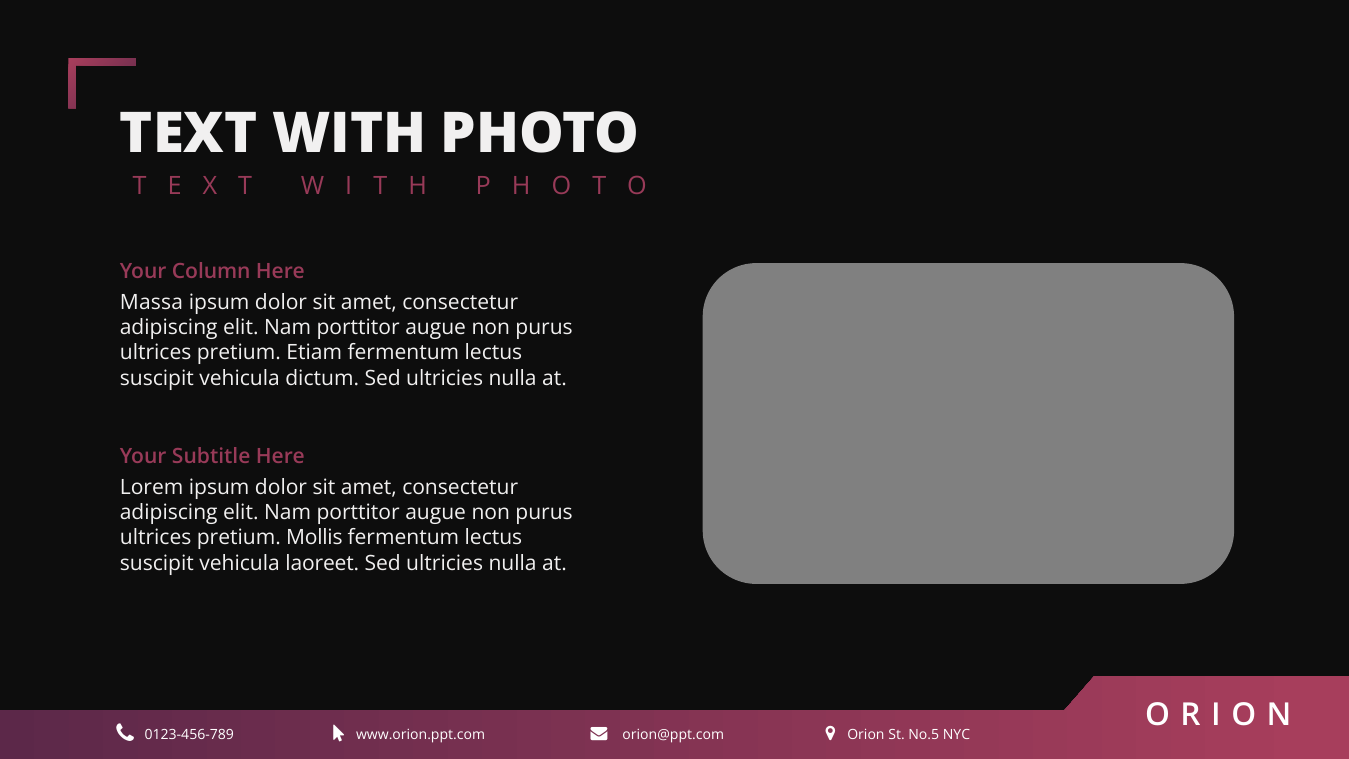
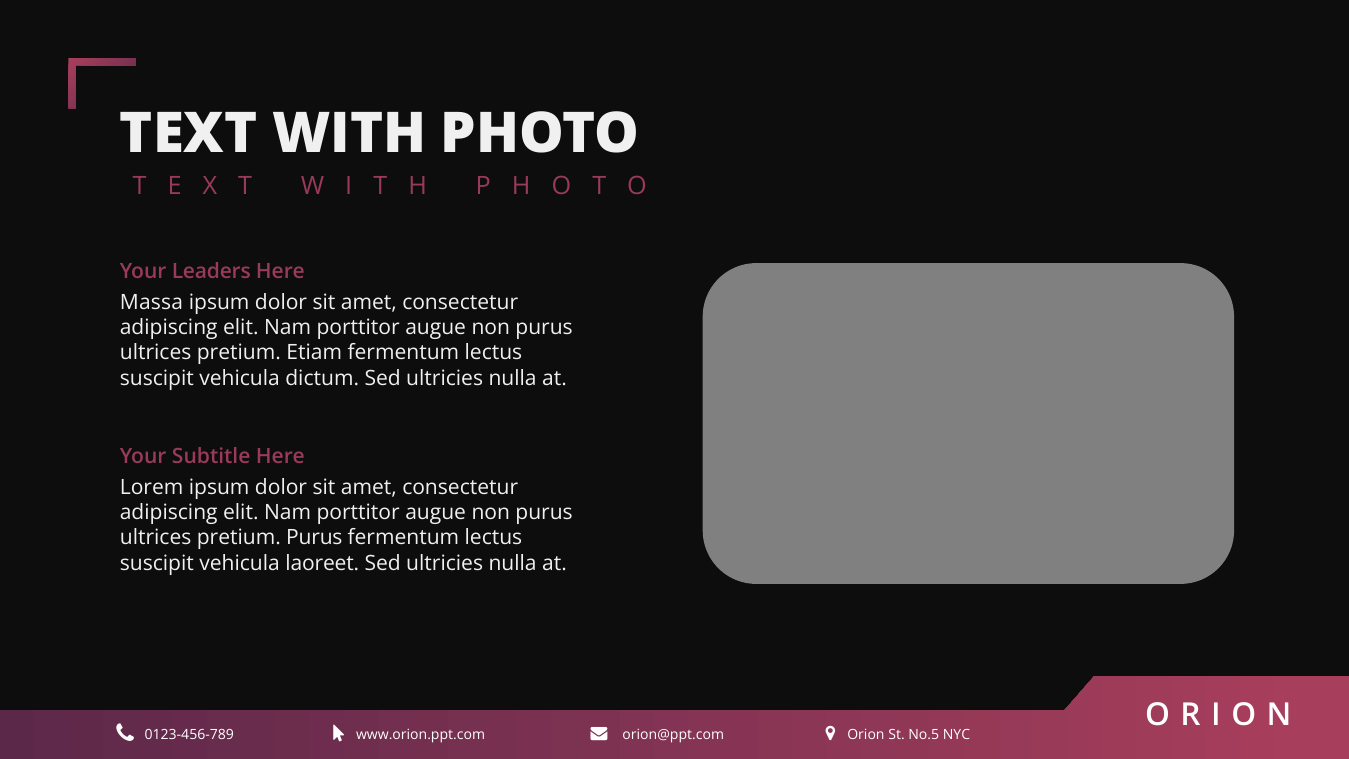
Column: Column -> Leaders
pretium Mollis: Mollis -> Purus
